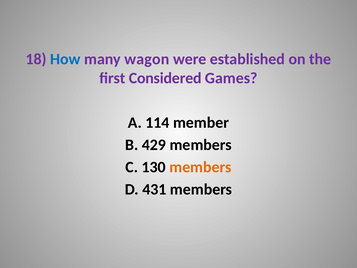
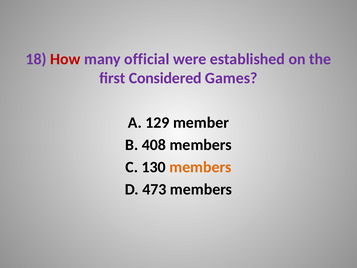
How colour: blue -> red
wagon: wagon -> official
114: 114 -> 129
429: 429 -> 408
431: 431 -> 473
